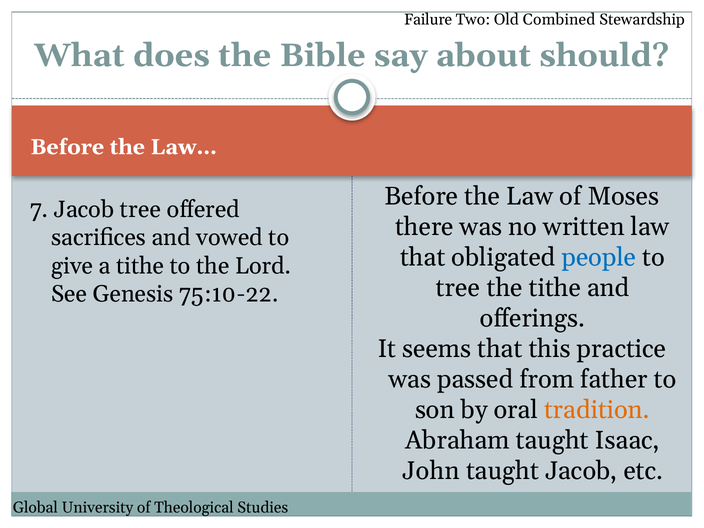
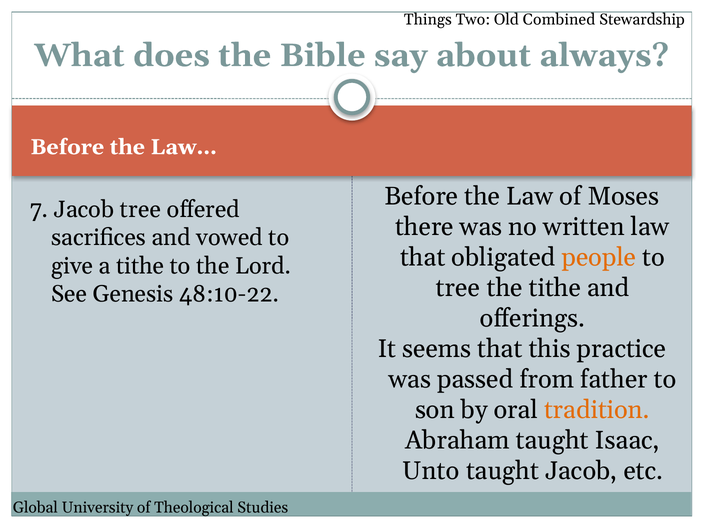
Failure: Failure -> Things
should: should -> always
people colour: blue -> orange
75:10-22: 75:10-22 -> 48:10-22
John: John -> Unto
